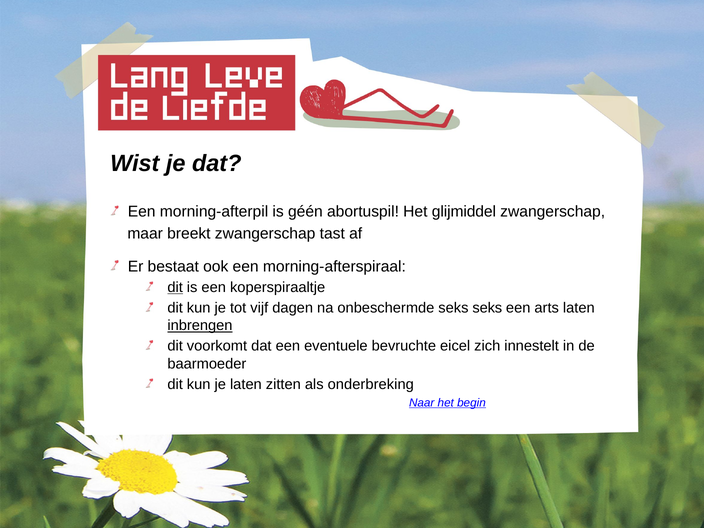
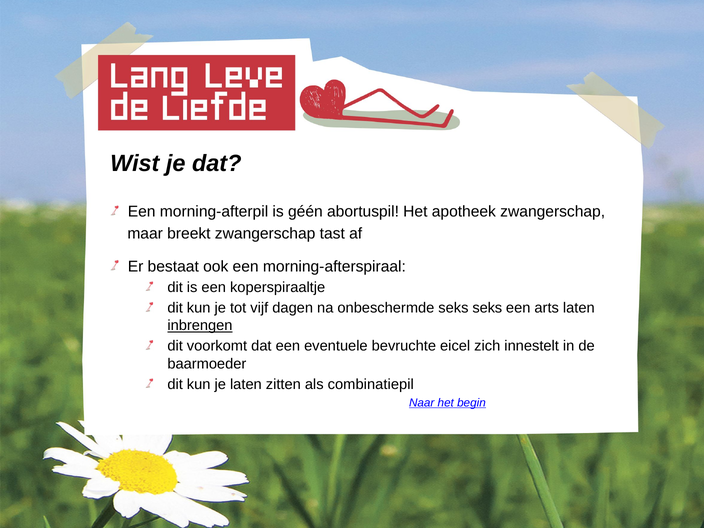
glijmiddel: glijmiddel -> apotheek
dit at (175, 287) underline: present -> none
onderbreking: onderbreking -> combinatiepil
